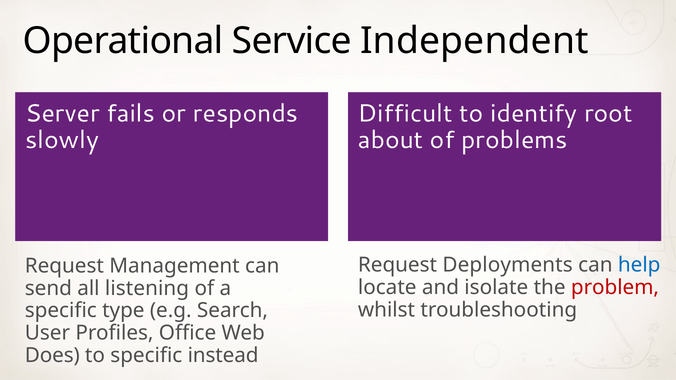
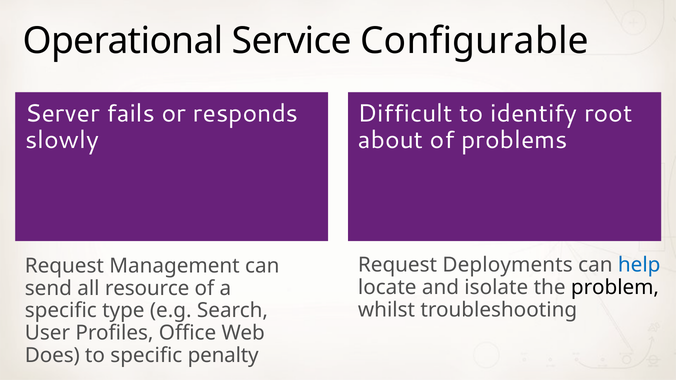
Independent: Independent -> Configurable
problem colour: red -> black
listening: listening -> resource
instead: instead -> penalty
